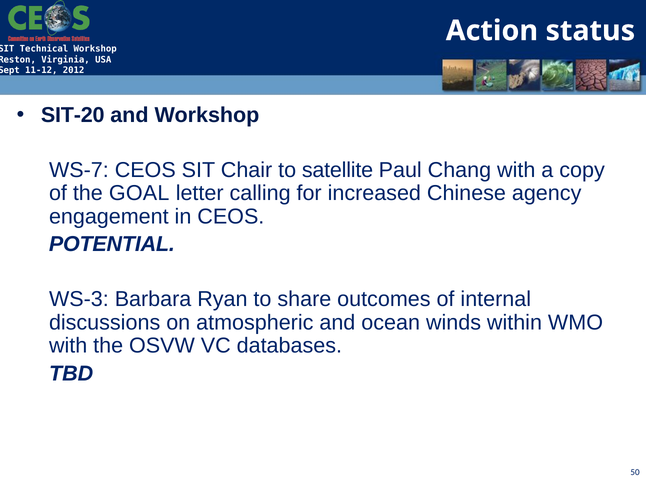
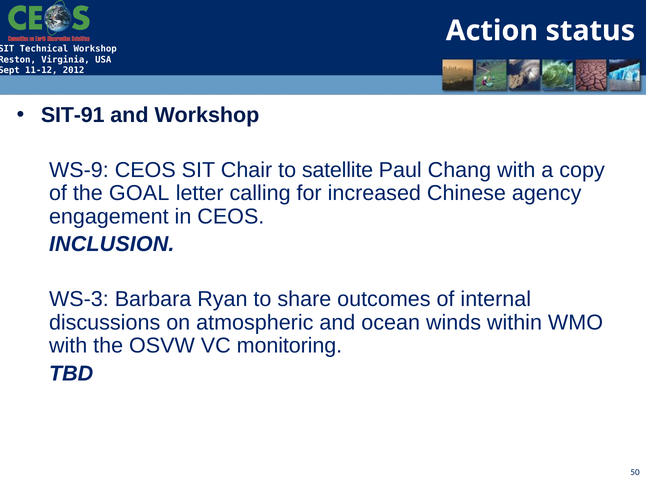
SIT-20: SIT-20 -> SIT-91
WS-7: WS-7 -> WS-9
POTENTIAL: POTENTIAL -> INCLUSION
databases: databases -> monitoring
